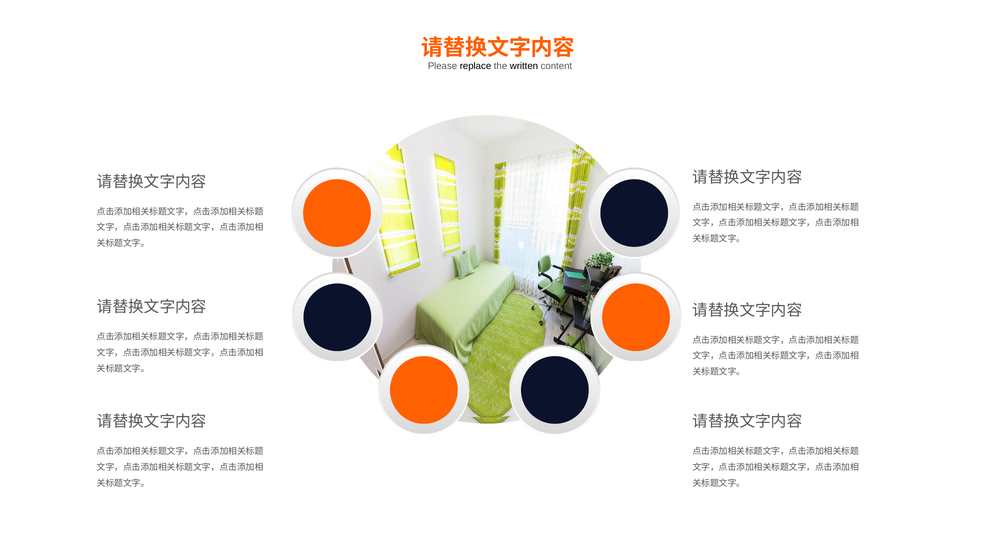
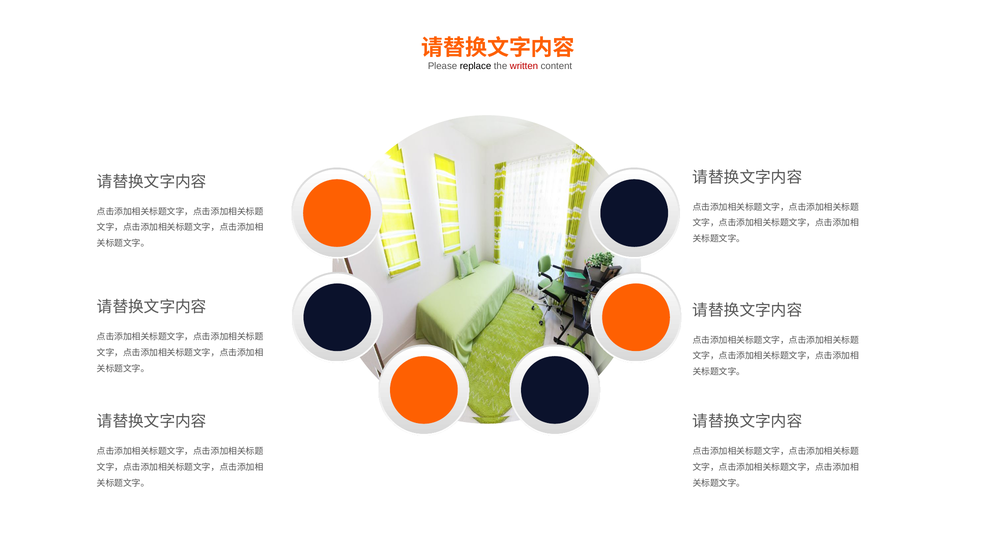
written colour: black -> red
